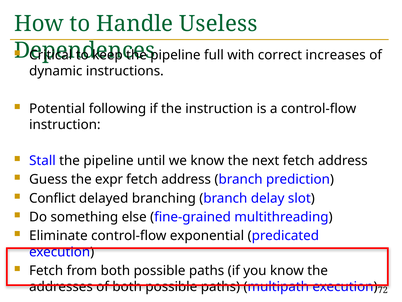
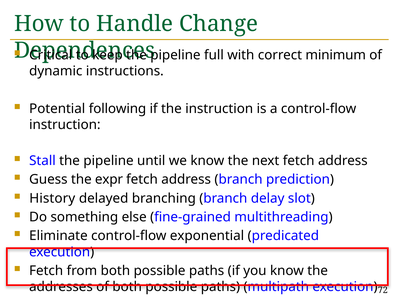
Useless: Useless -> Change
increases: increases -> minimum
Conflict: Conflict -> History
